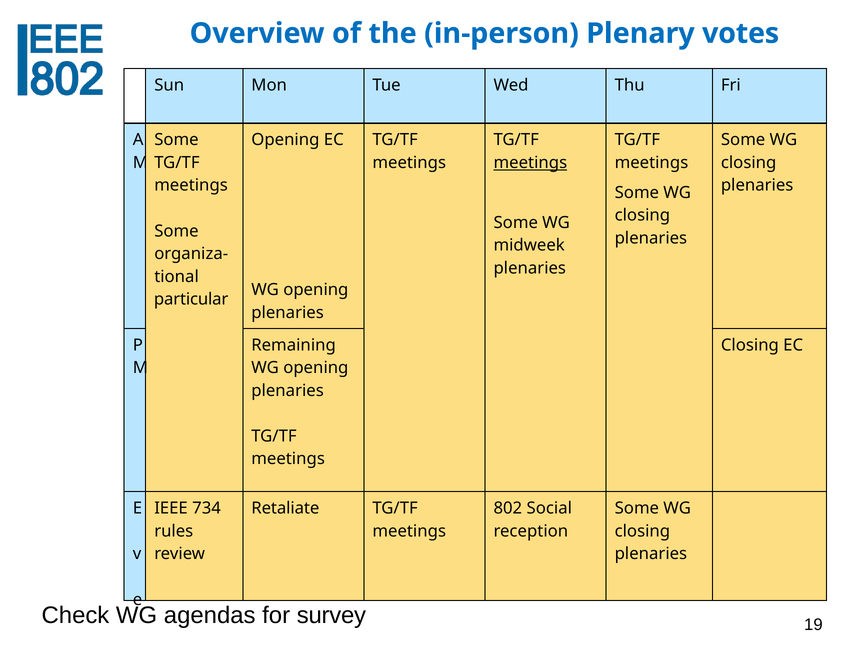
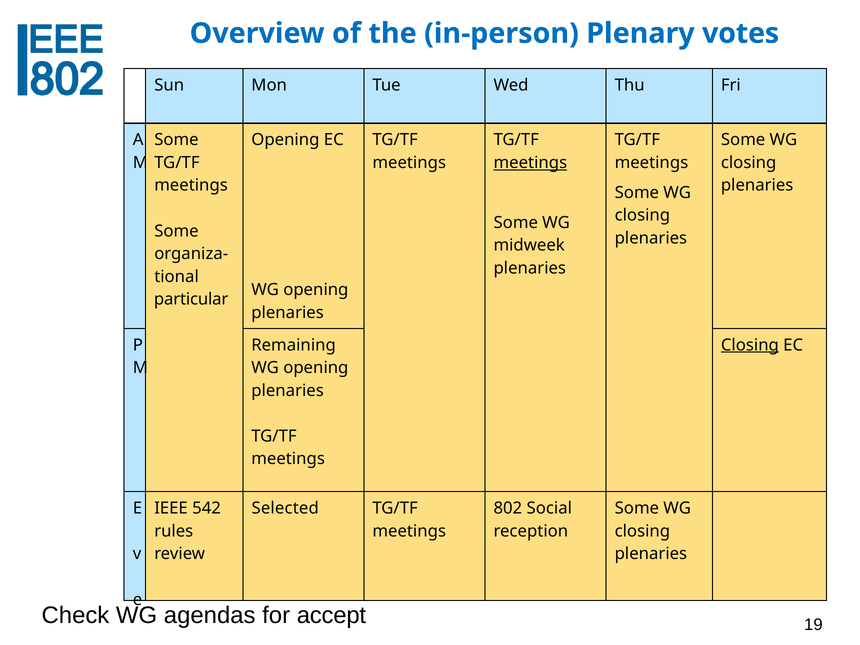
Closing at (750, 345) underline: none -> present
734: 734 -> 542
Retaliate: Retaliate -> Selected
survey: survey -> accept
